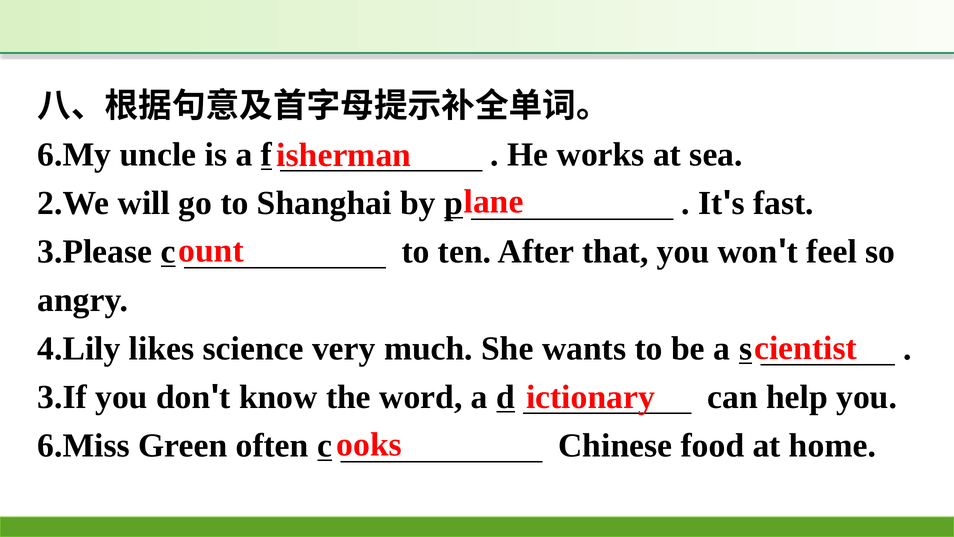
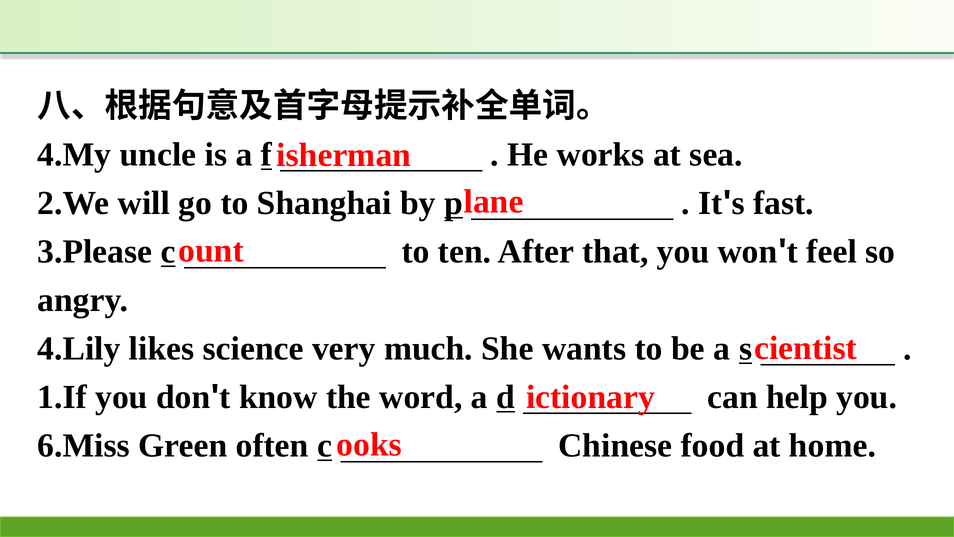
6.My: 6.My -> 4.My
3.If: 3.If -> 1.If
